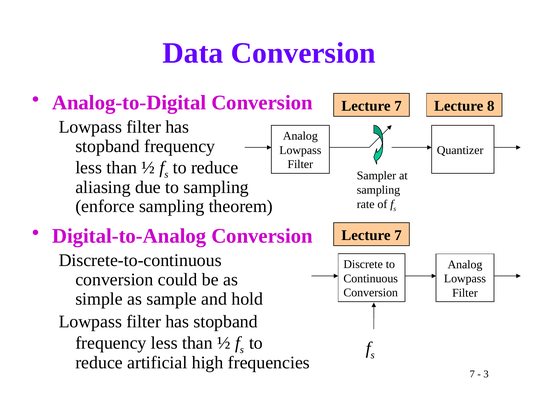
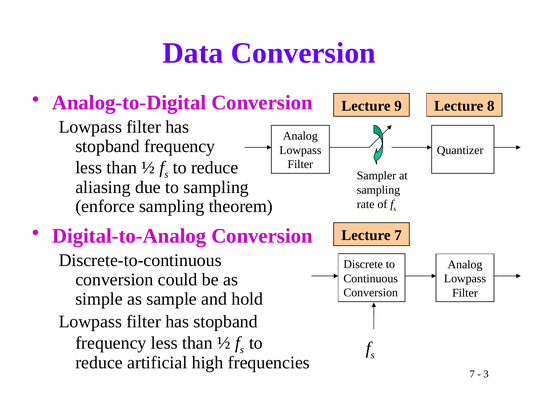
7 at (398, 106): 7 -> 9
